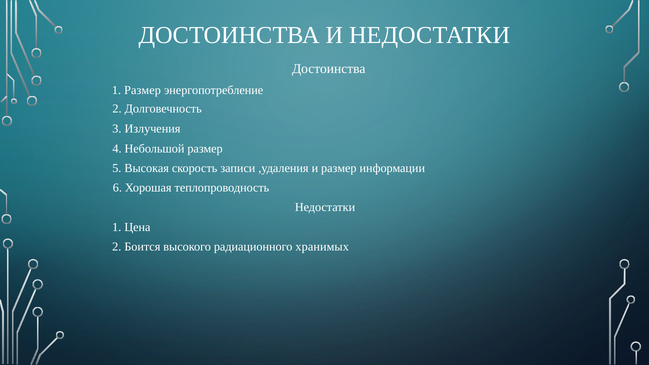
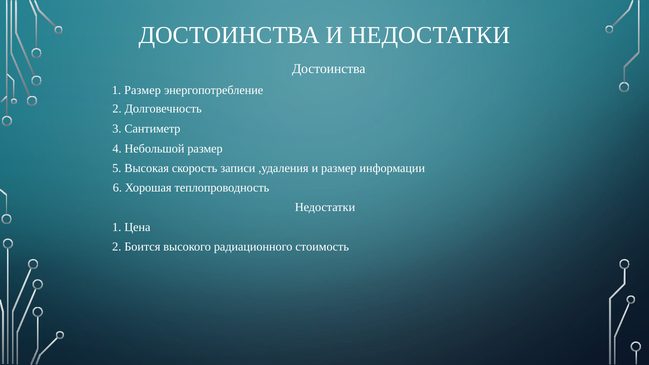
Излучения: Излучения -> Сантиметр
хранимых: хранимых -> стоимость
